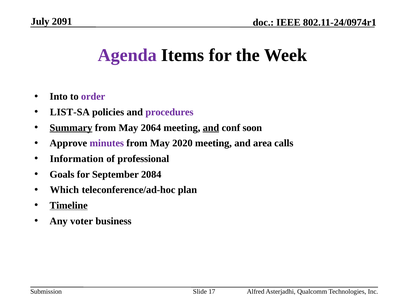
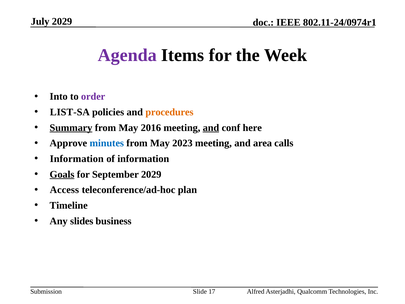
July 2091: 2091 -> 2029
procedures colour: purple -> orange
2064: 2064 -> 2016
soon: soon -> here
minutes colour: purple -> blue
2020: 2020 -> 2023
of professional: professional -> information
Goals underline: none -> present
September 2084: 2084 -> 2029
Which: Which -> Access
Timeline underline: present -> none
voter: voter -> slides
